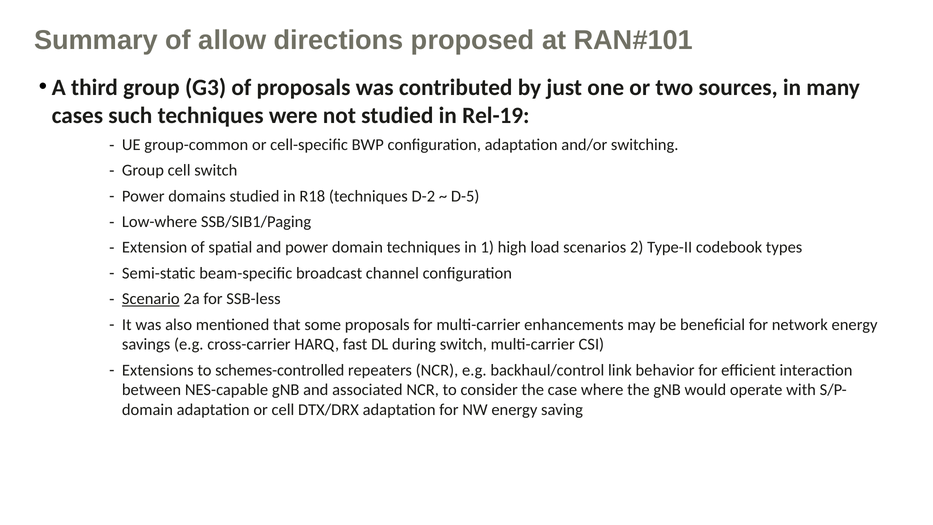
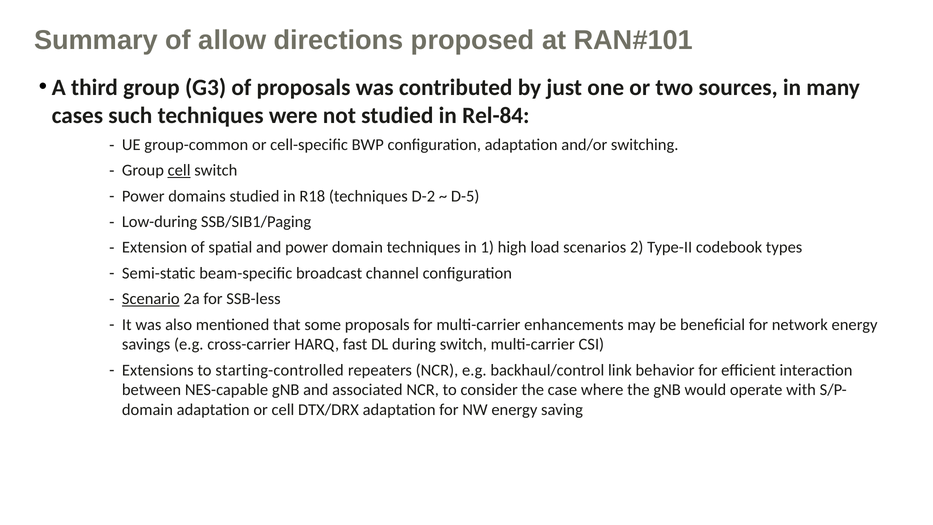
Rel-19: Rel-19 -> Rel-84
cell at (179, 170) underline: none -> present
Low-where: Low-where -> Low-during
schemes-controlled: schemes-controlled -> starting-controlled
